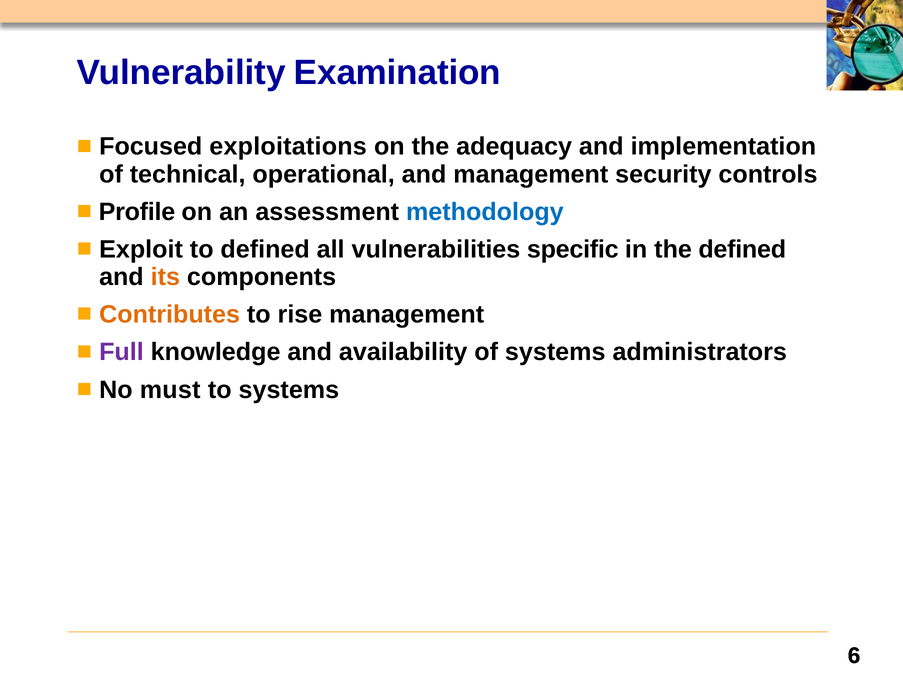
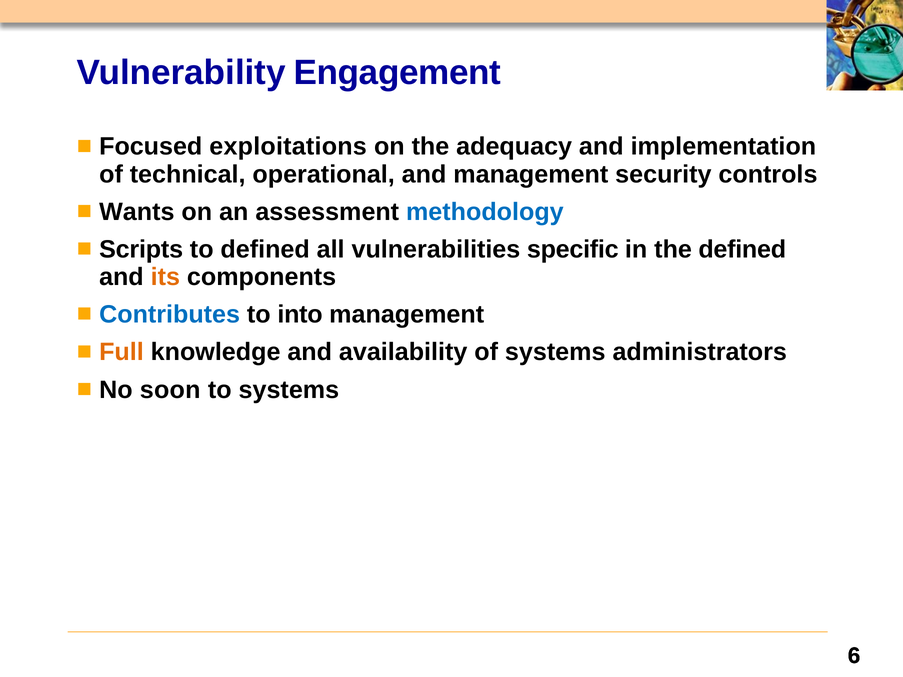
Examination: Examination -> Engagement
Profile: Profile -> Wants
Exploit: Exploit -> Scripts
Contributes colour: orange -> blue
rise: rise -> into
Full colour: purple -> orange
must: must -> soon
